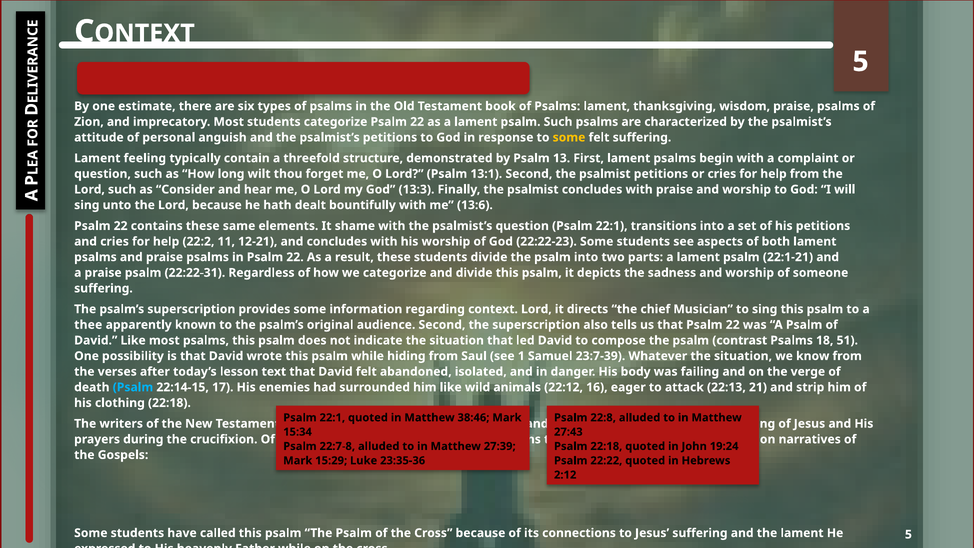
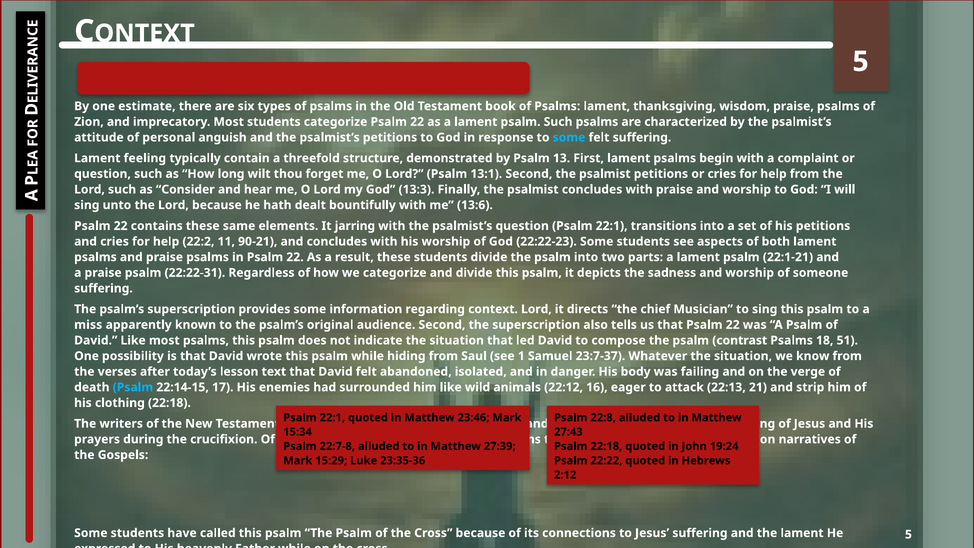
some at (569, 137) colour: yellow -> light blue
shame: shame -> jarring
12-21: 12-21 -> 90-21
thee at (88, 325): thee -> miss
23:7-39: 23:7-39 -> 23:7-37
38:46: 38:46 -> 23:46
